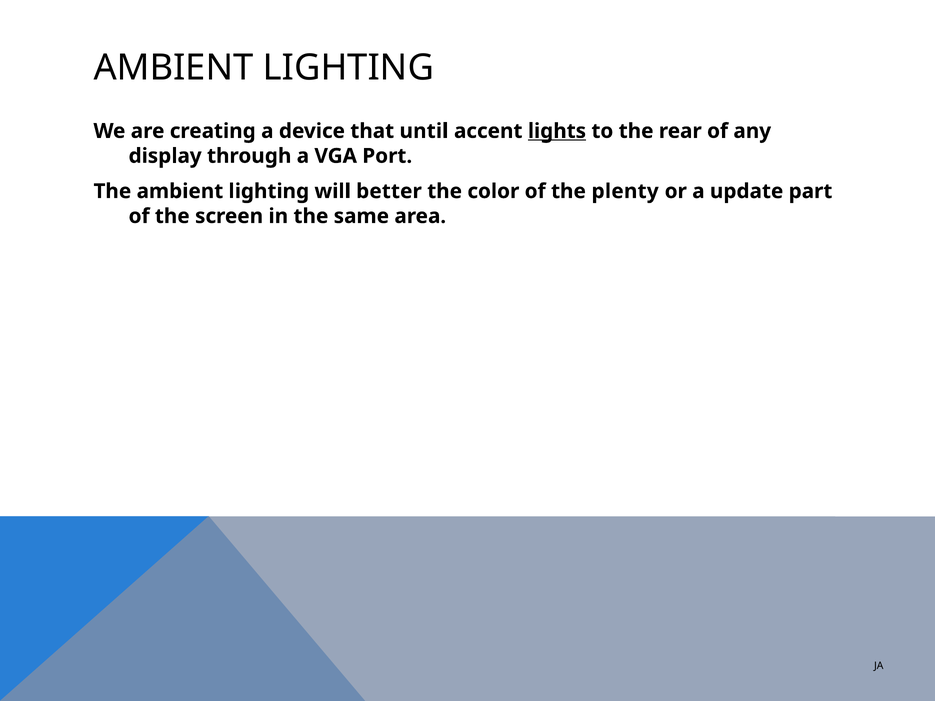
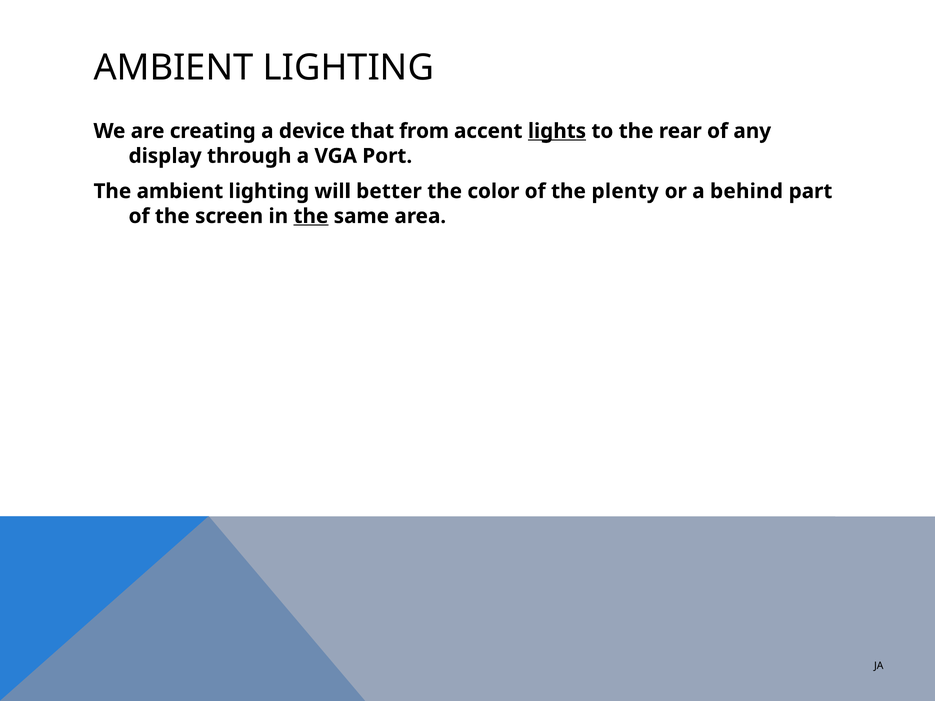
until: until -> from
update: update -> behind
the at (311, 216) underline: none -> present
